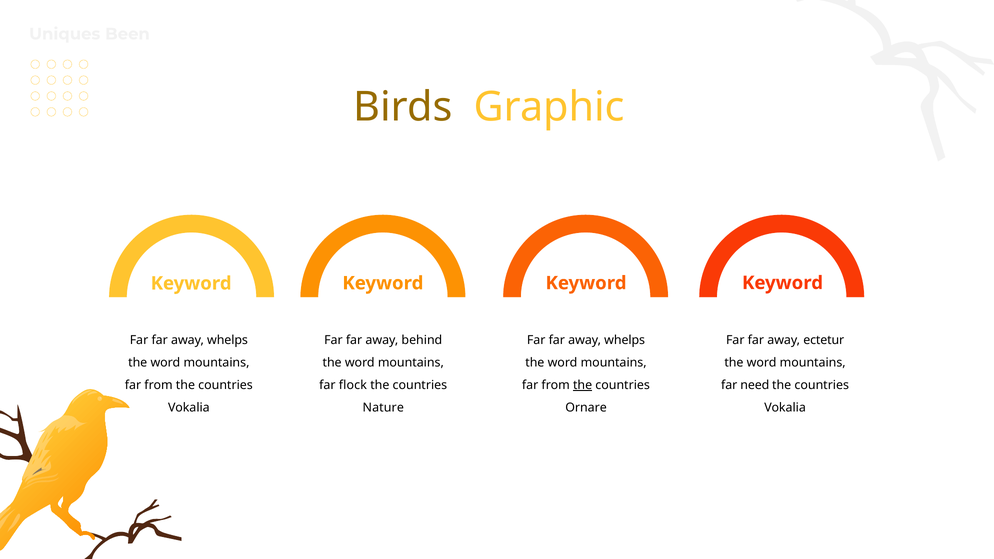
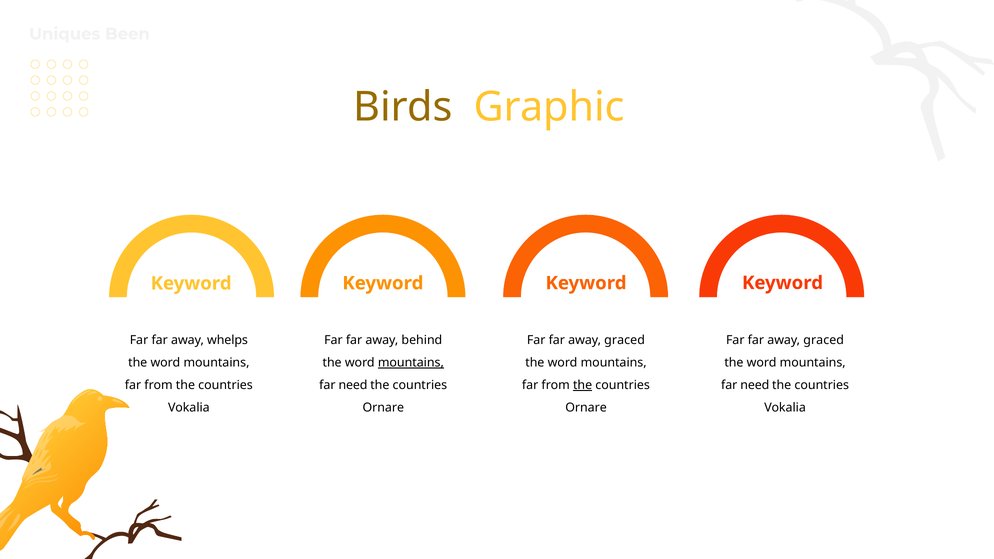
whelps at (625, 340): whelps -> graced
ectetur at (824, 340): ectetur -> graced
mountains at (411, 363) underline: none -> present
flock at (353, 385): flock -> need
Nature at (383, 408): Nature -> Ornare
